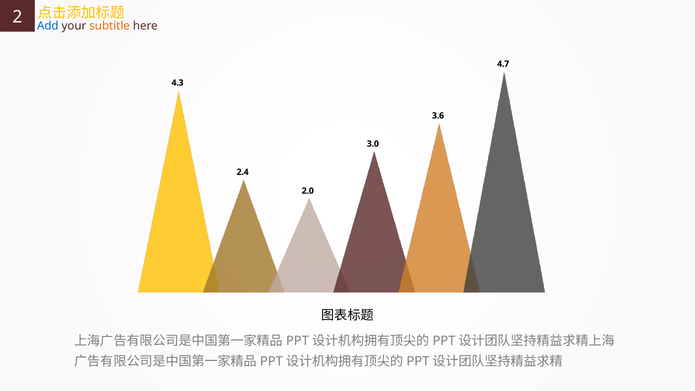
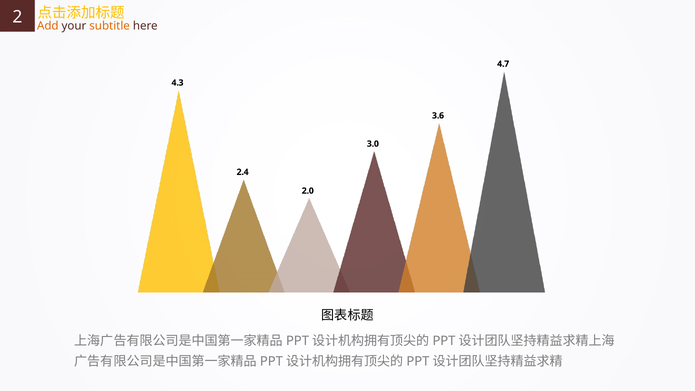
Add colour: blue -> orange
